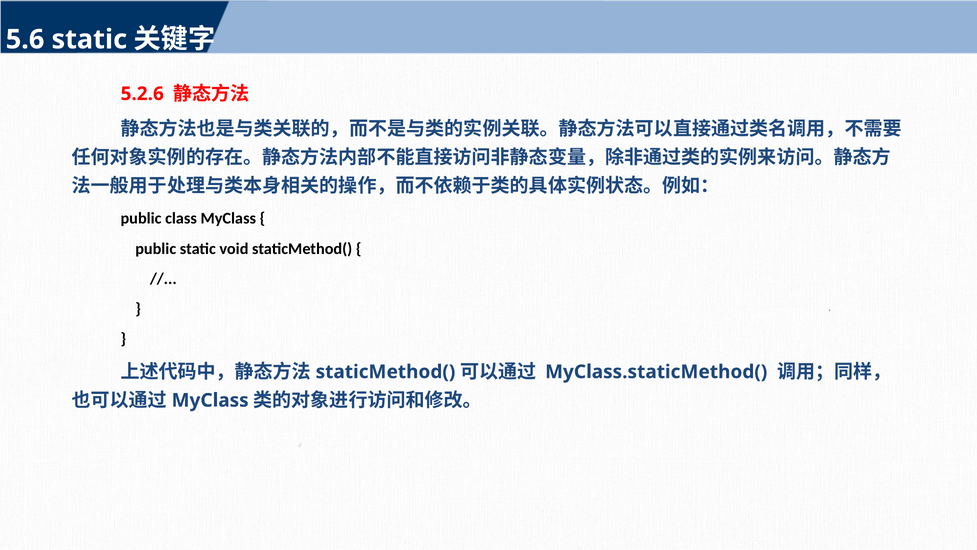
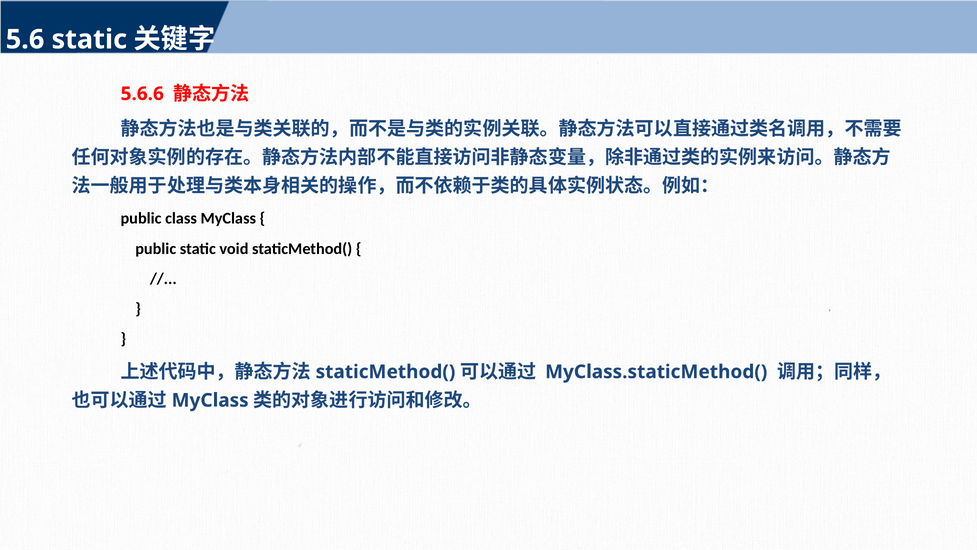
5.2.6: 5.2.6 -> 5.6.6
